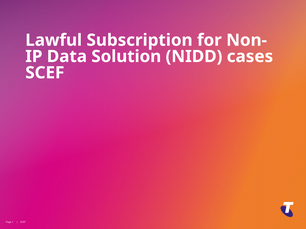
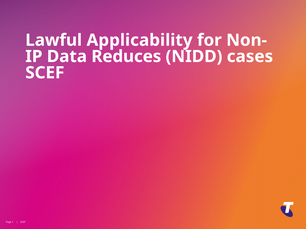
Subscription: Subscription -> Applicability
Solution: Solution -> Reduces
